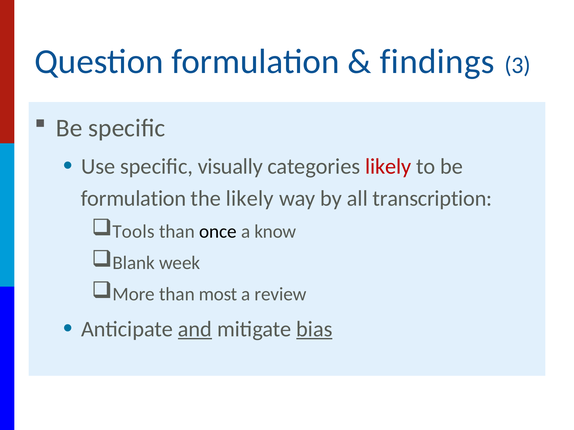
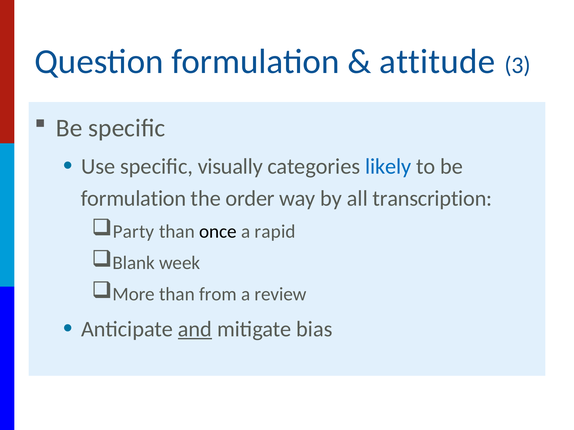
findings: findings -> attitude
likely at (388, 167) colour: red -> blue
the likely: likely -> order
Tools: Tools -> Party
know: know -> rapid
most: most -> from
bias underline: present -> none
